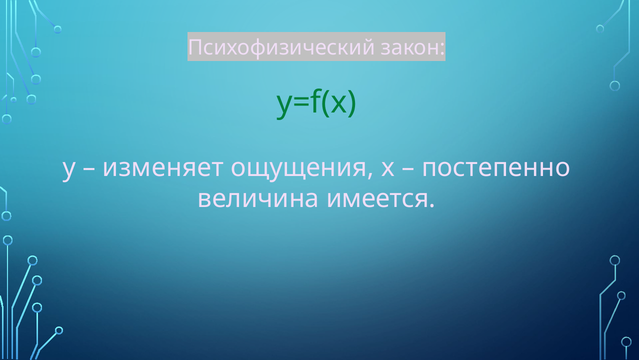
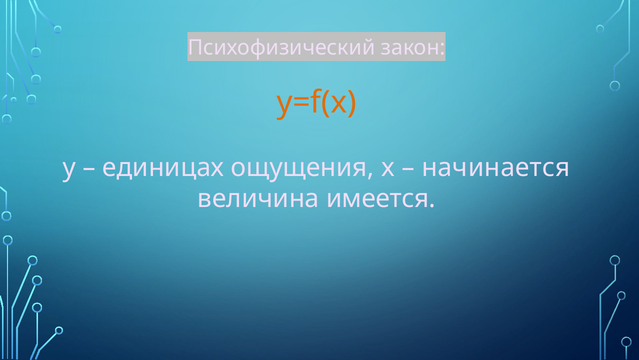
y=f(x colour: green -> orange
изменяет: изменяет -> единицах
постепенно: постепенно -> начинается
